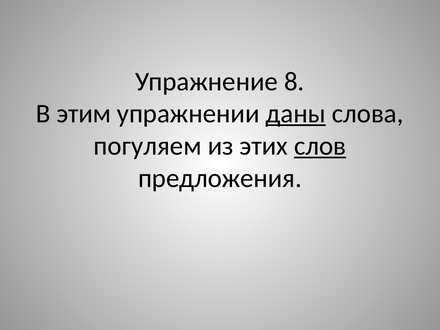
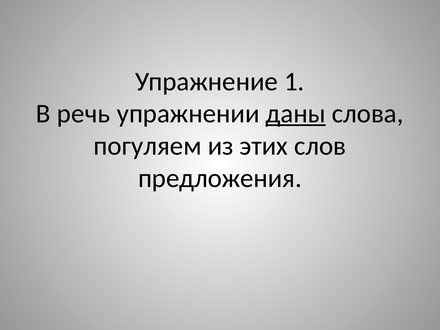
8: 8 -> 1
этим: этим -> речь
слов underline: present -> none
